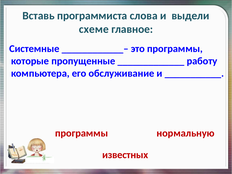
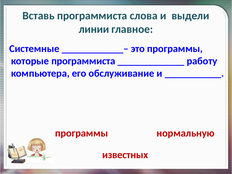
схеме: схеме -> линии
которые пропущенные: пропущенные -> программиста
